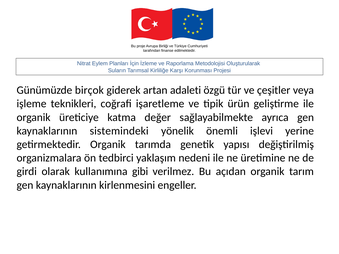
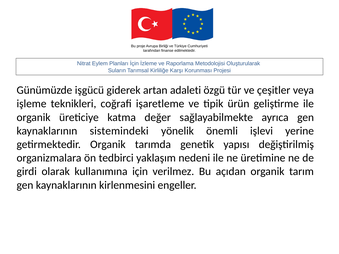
birçok: birçok -> işgücü
gibi: gibi -> için
